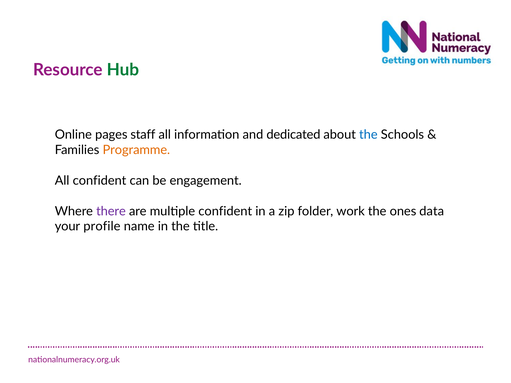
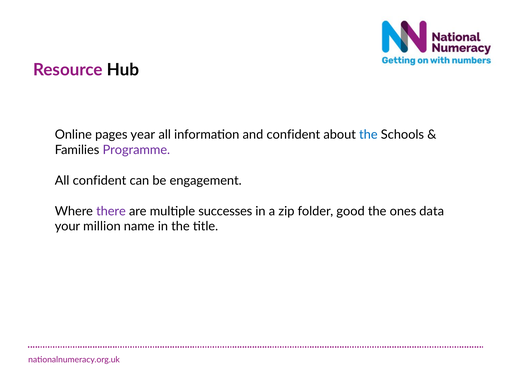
Hub colour: green -> black
staff: staff -> year
and dedicated: dedicated -> confident
Programme colour: orange -> purple
multiple confident: confident -> successes
work: work -> good
profile: profile -> million
